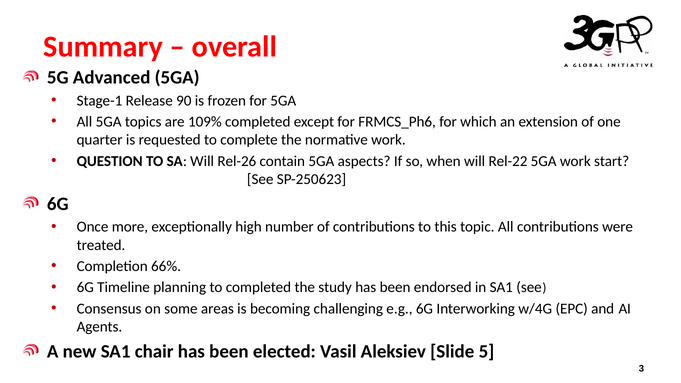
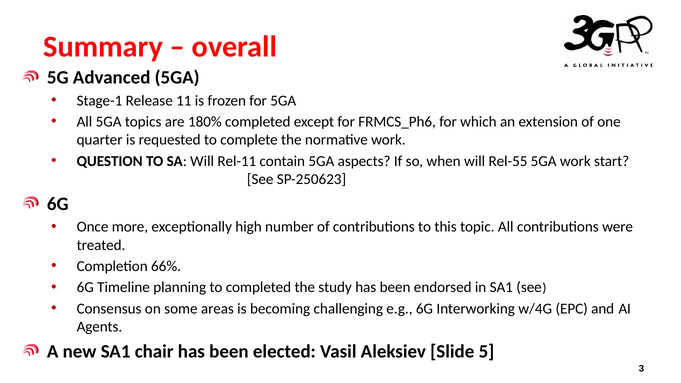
90: 90 -> 11
109%: 109% -> 180%
Rel-26: Rel-26 -> Rel-11
Rel-22: Rel-22 -> Rel-55
